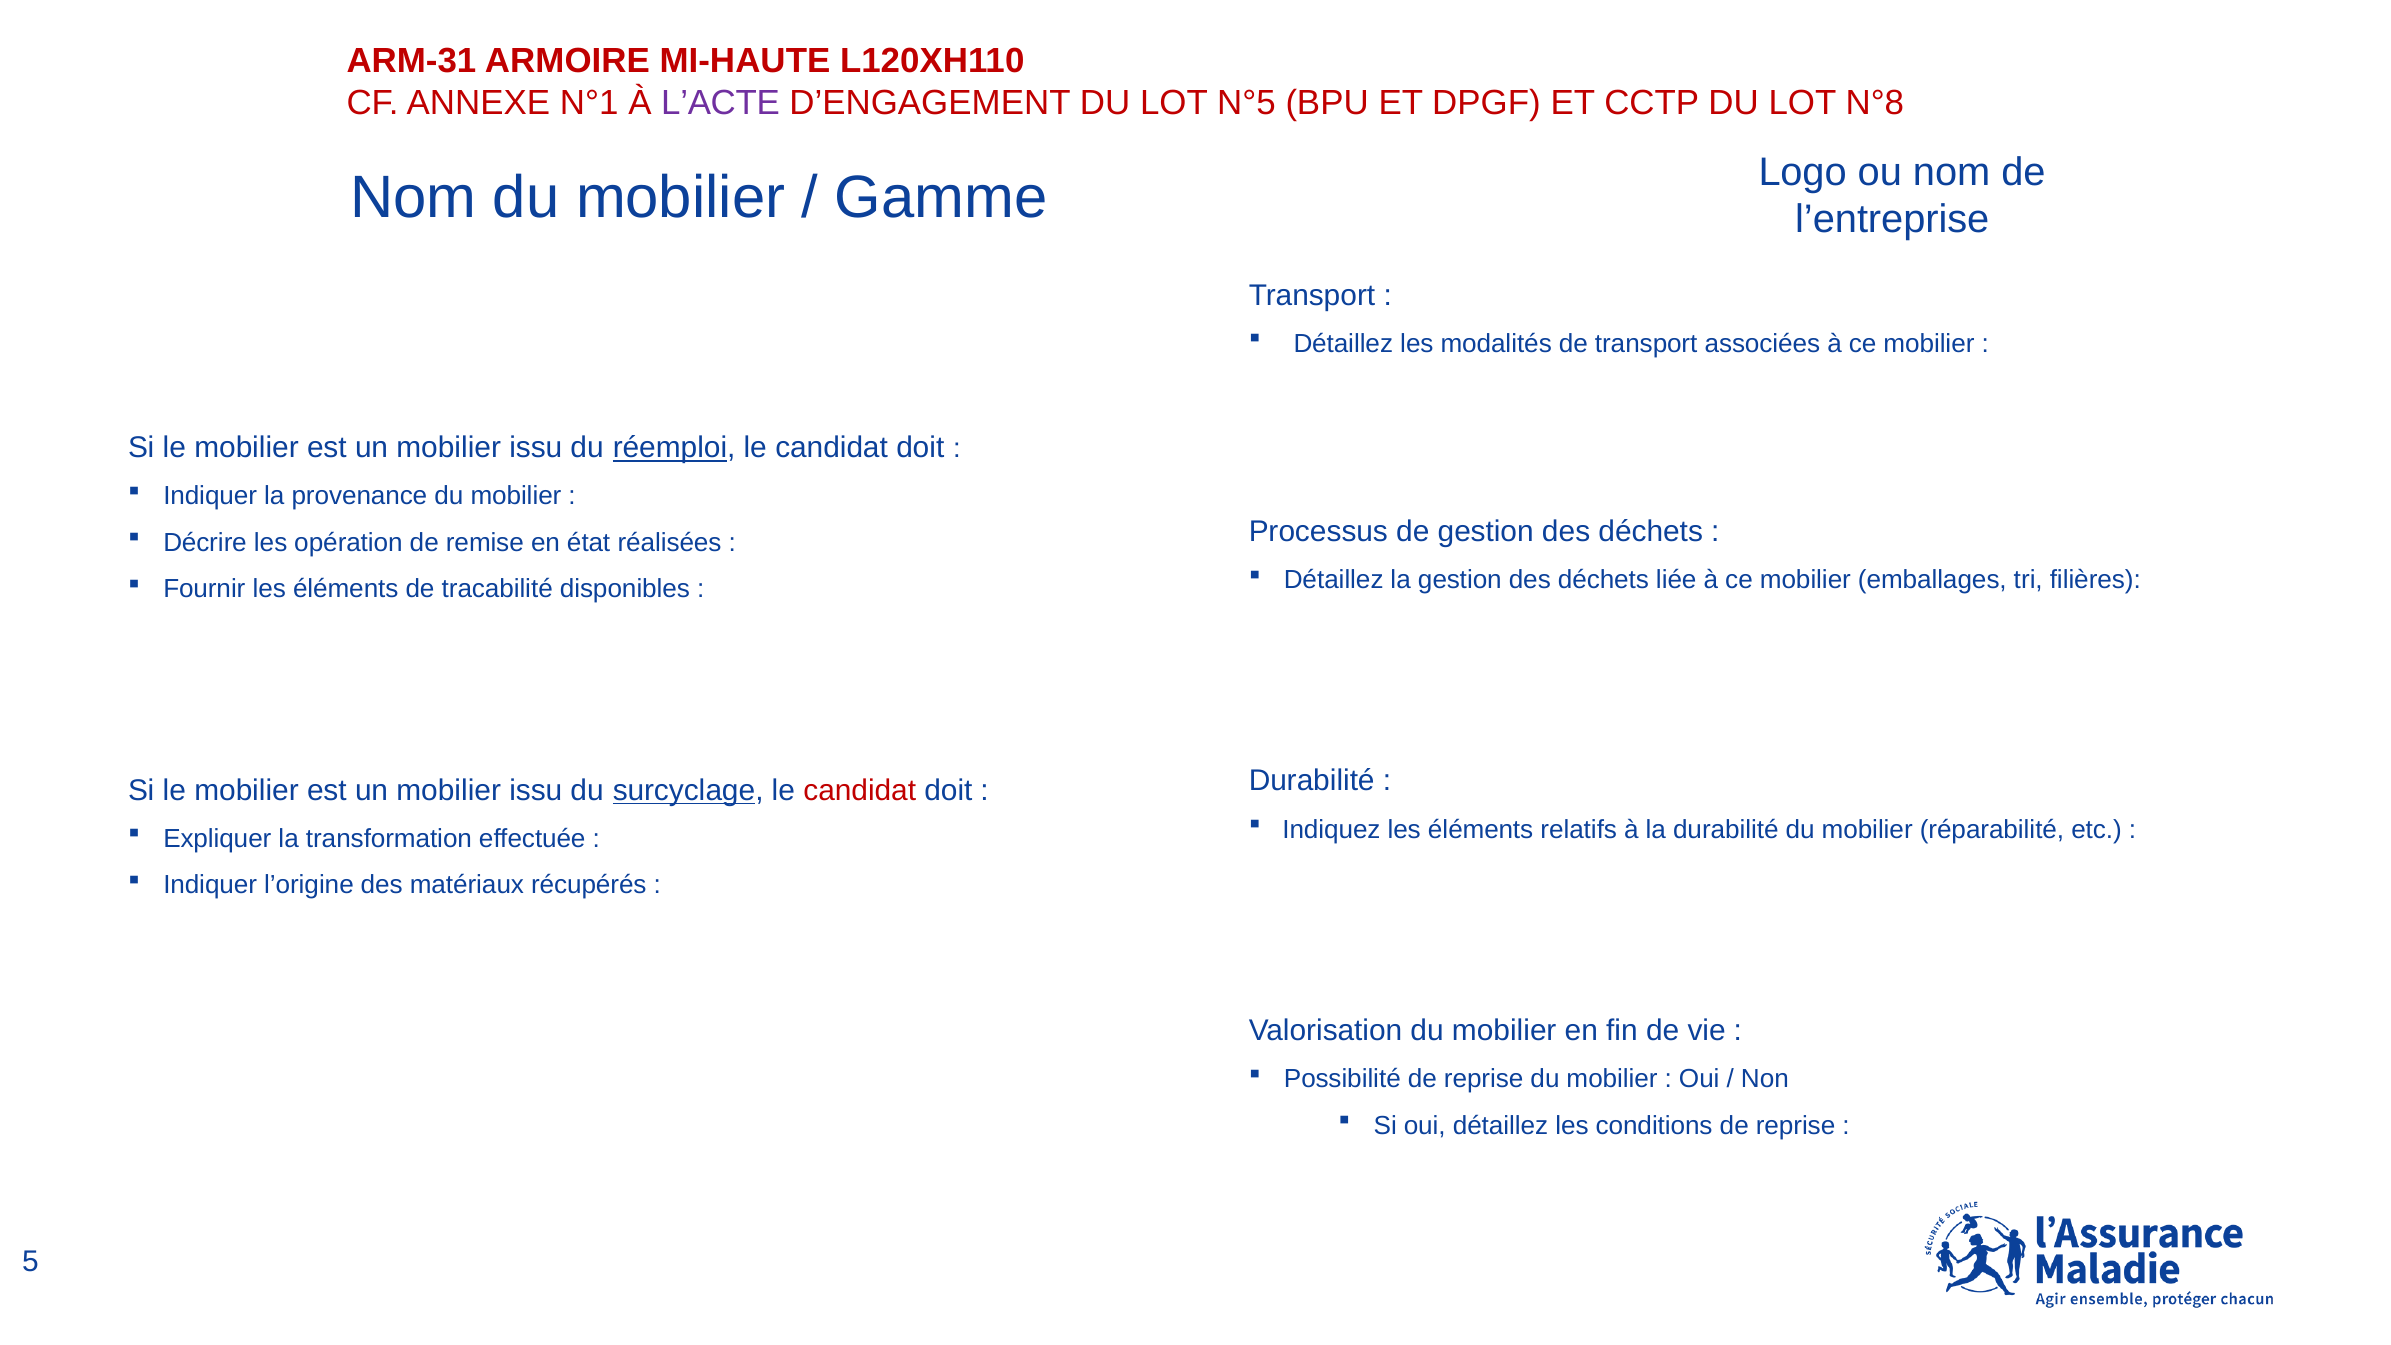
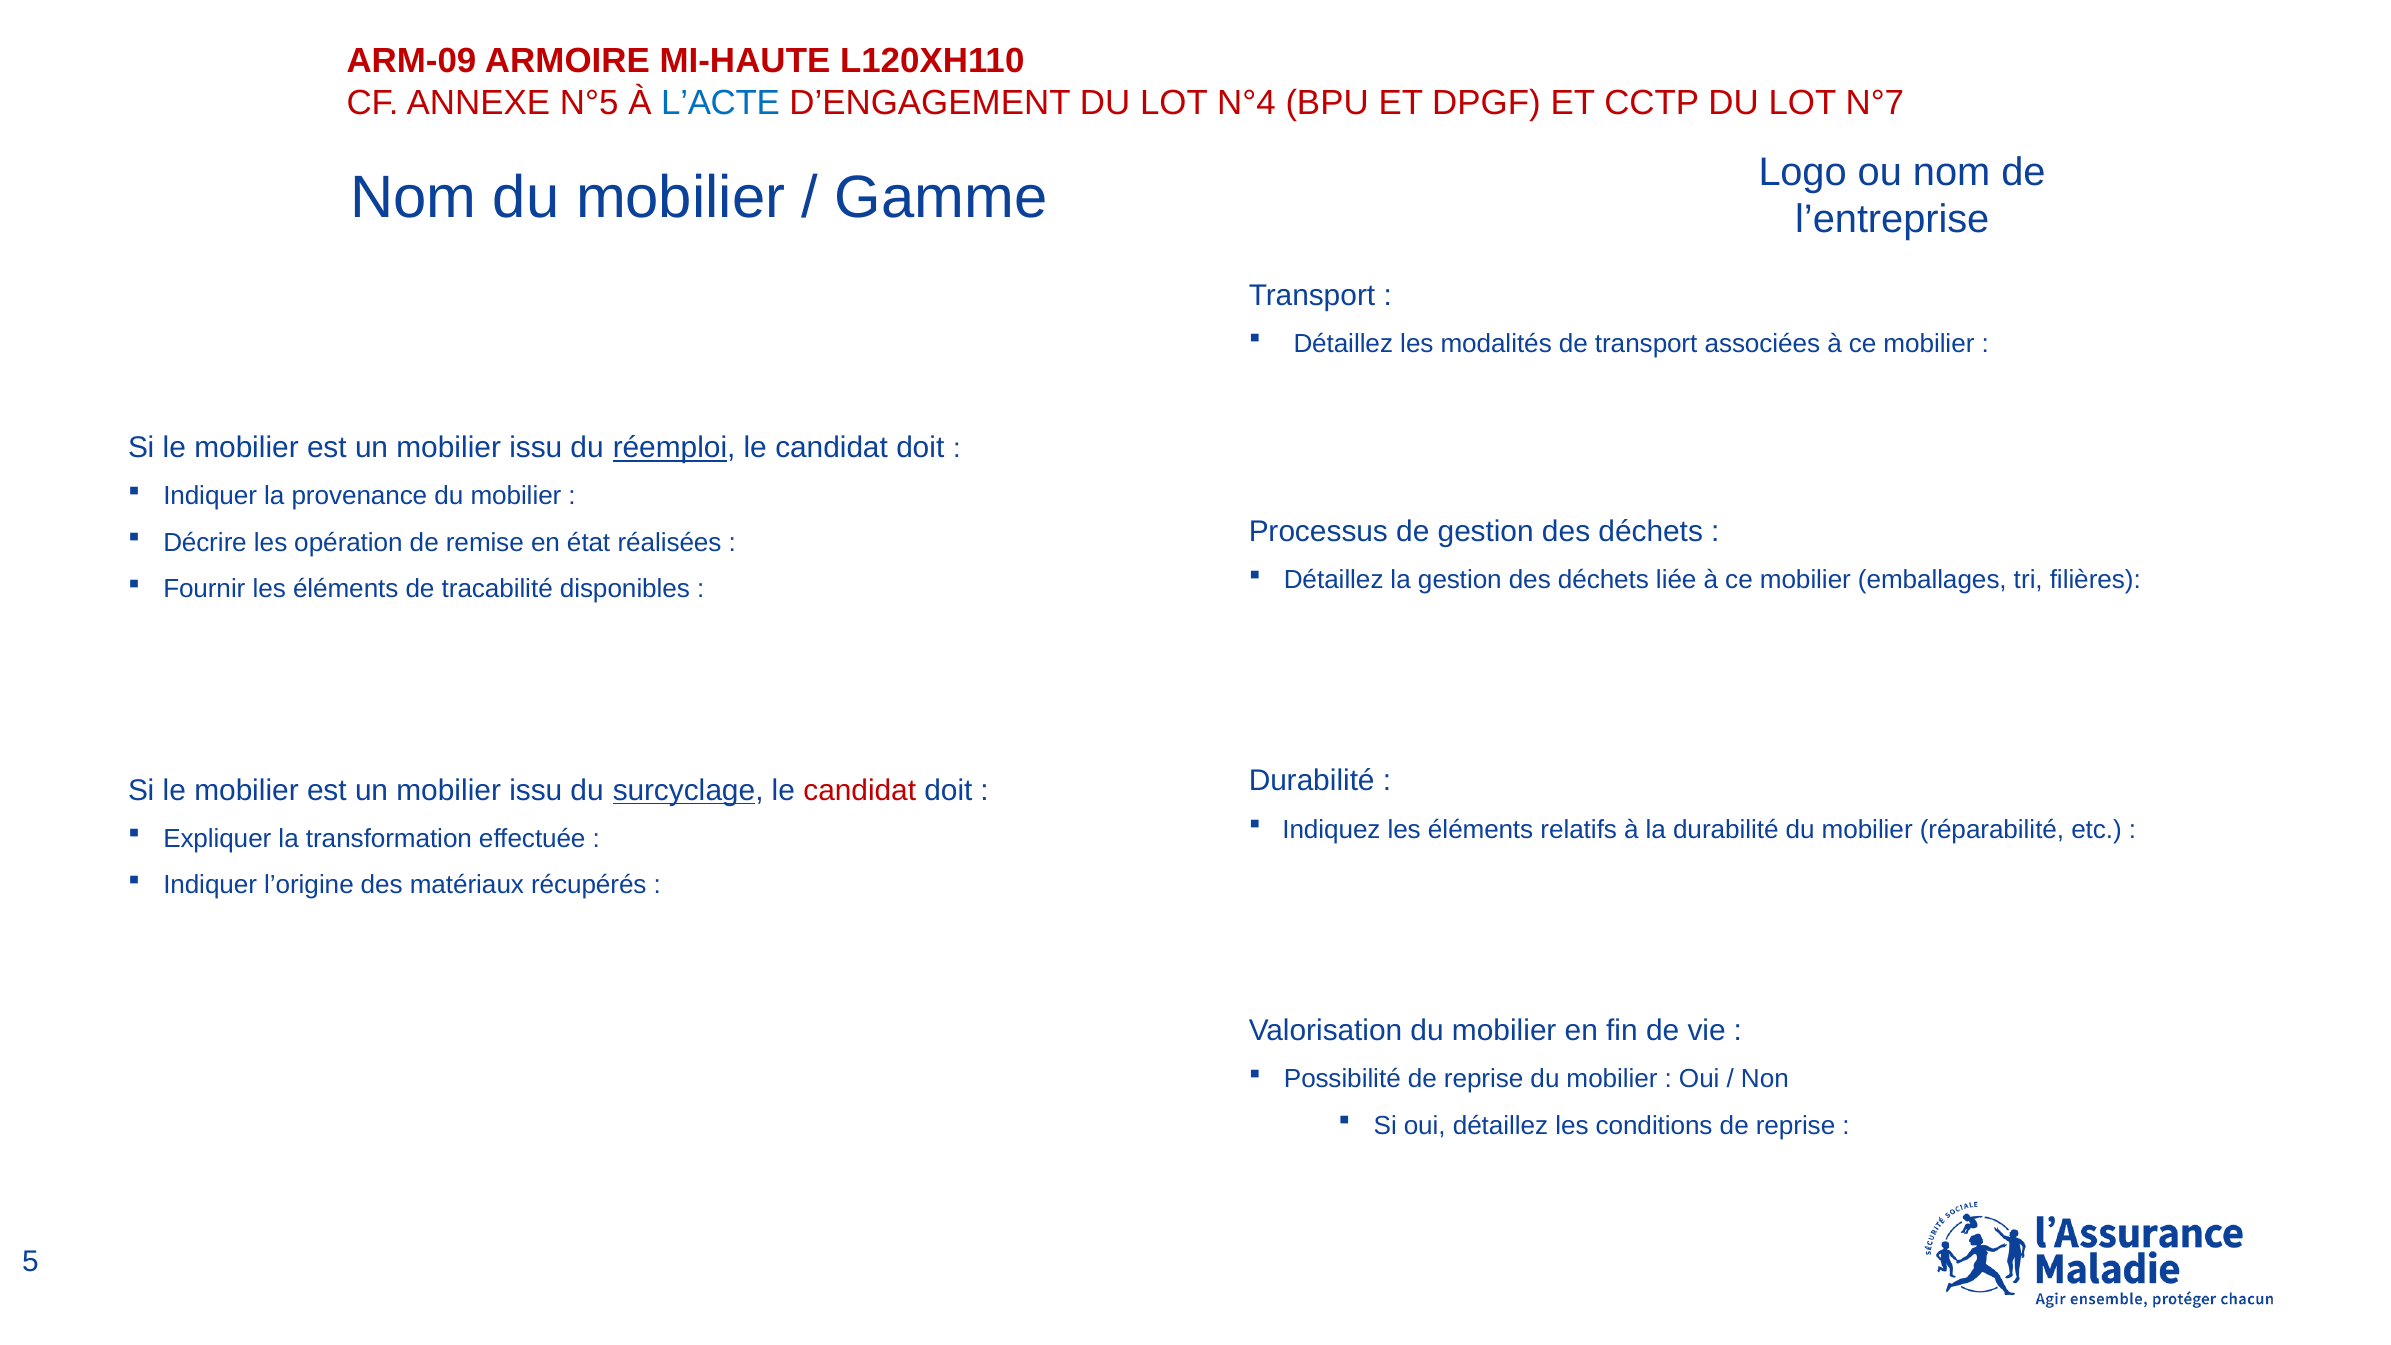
ARM-31: ARM-31 -> ARM-09
N°1: N°1 -> N°5
L’ACTE colour: purple -> blue
N°5: N°5 -> N°4
N°8: N°8 -> N°7
